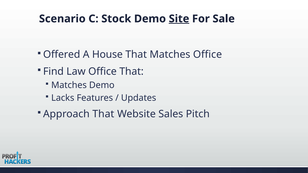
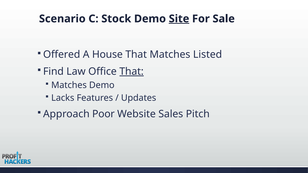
Matches Office: Office -> Listed
That at (132, 72) underline: none -> present
Approach That: That -> Poor
